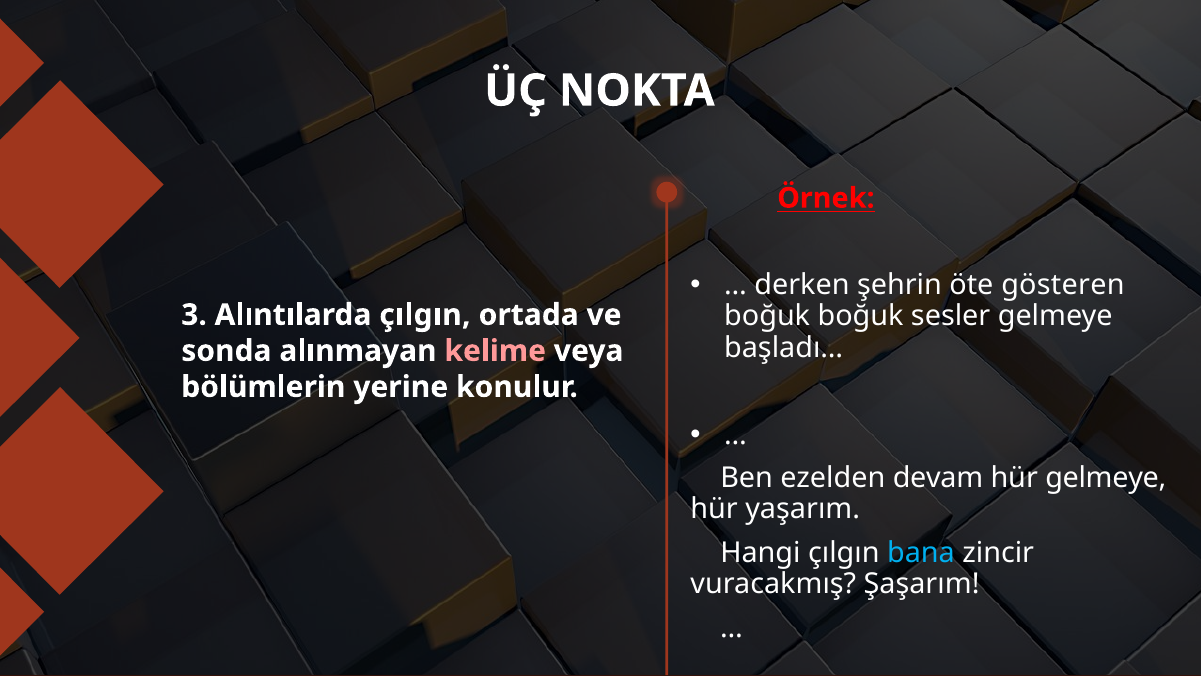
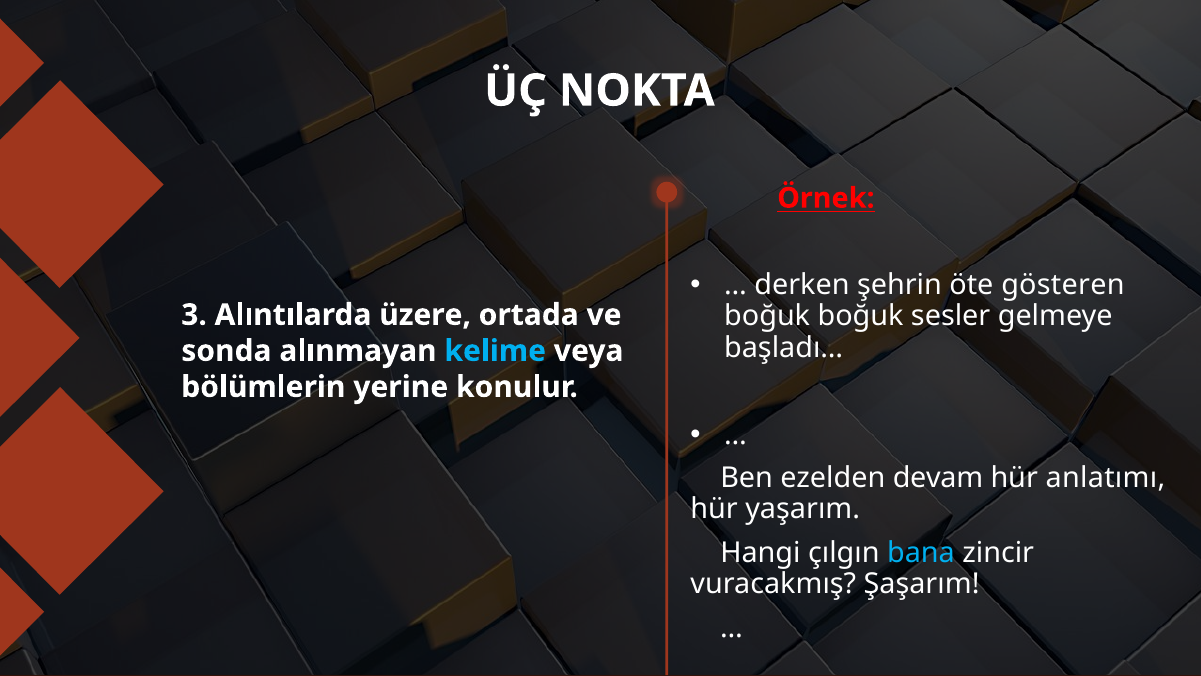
Alıntılarda çılgın: çılgın -> üzere
kelime colour: pink -> light blue
hür gelmeye: gelmeye -> anlatımı
